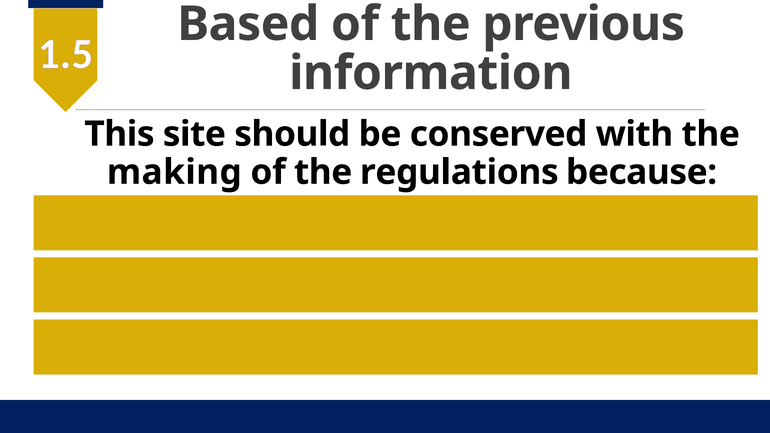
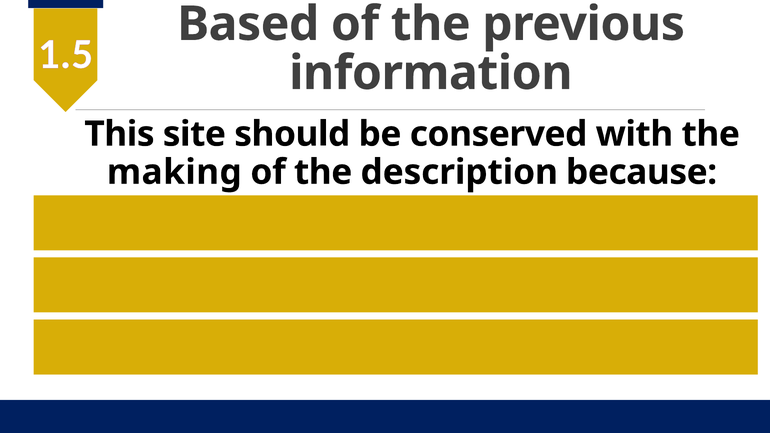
regulations: regulations -> description
